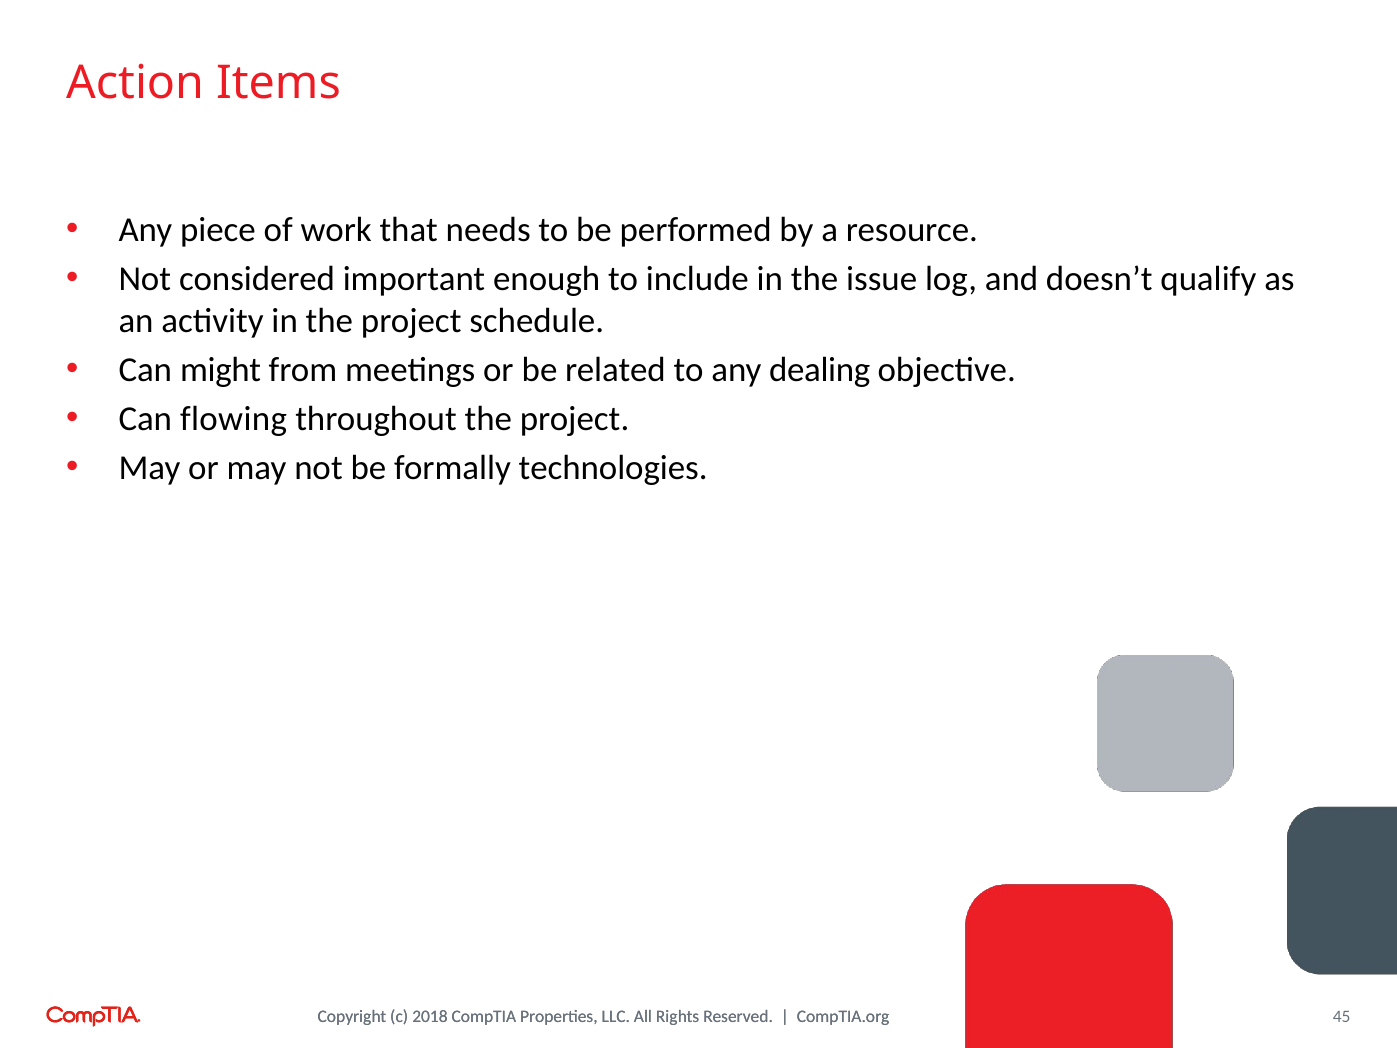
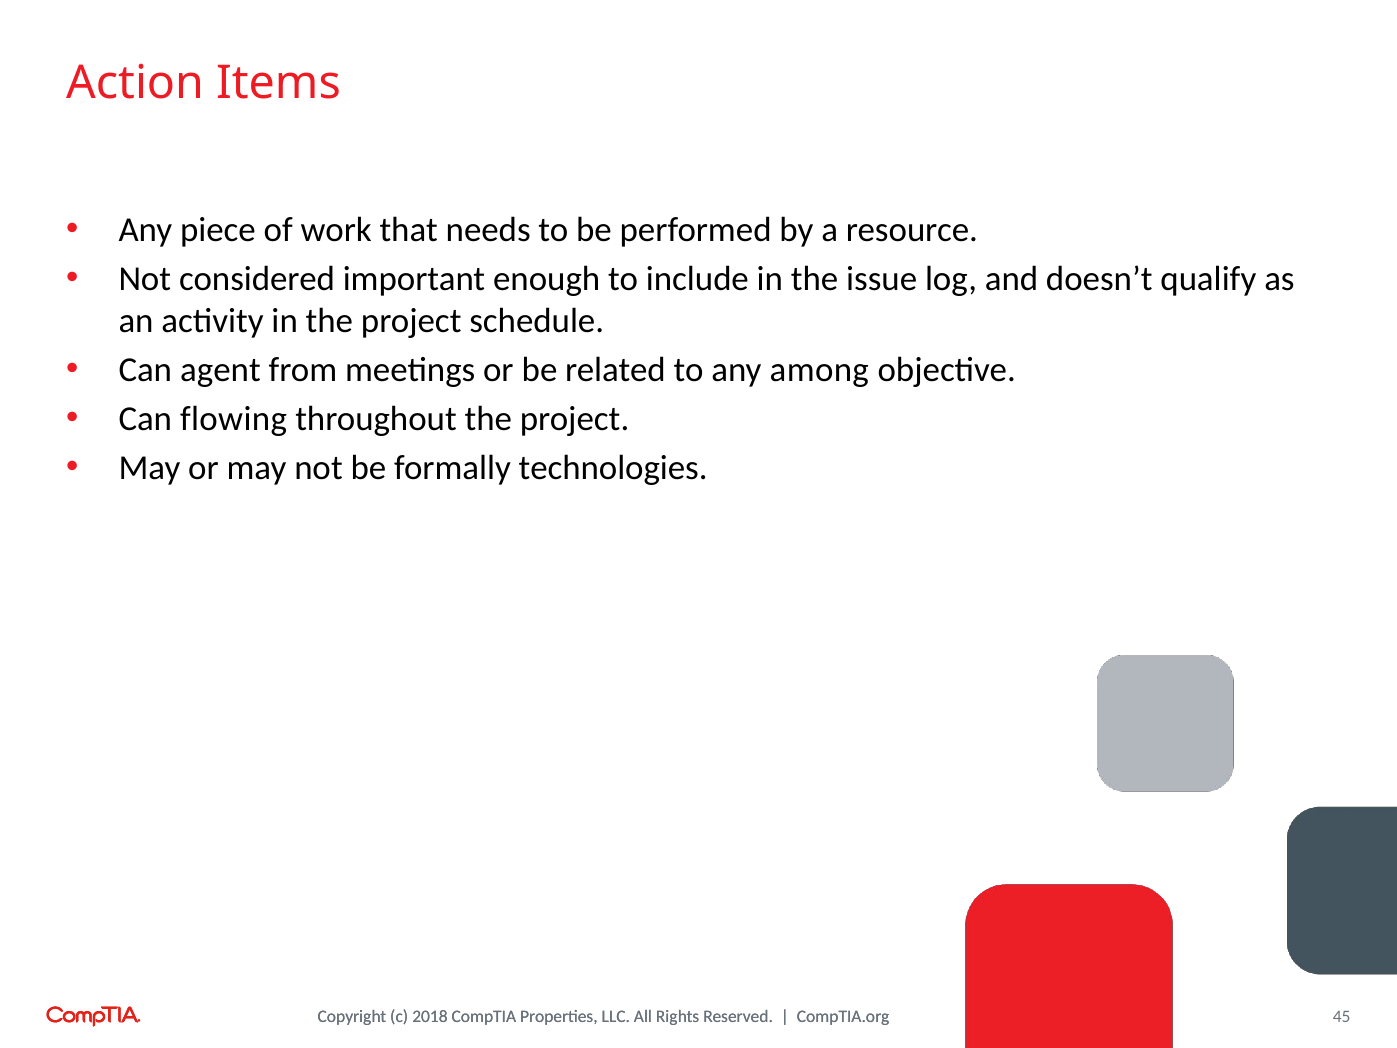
might: might -> agent
dealing: dealing -> among
